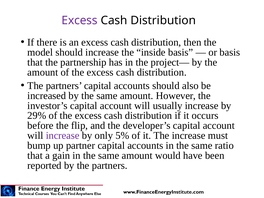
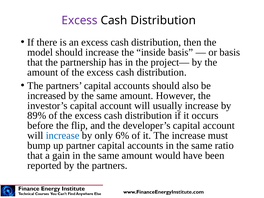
29%: 29% -> 89%
increase at (63, 136) colour: purple -> blue
5%: 5% -> 6%
